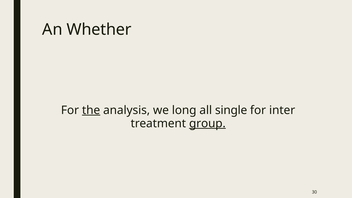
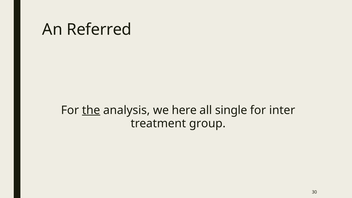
Whether: Whether -> Referred
long: long -> here
group underline: present -> none
